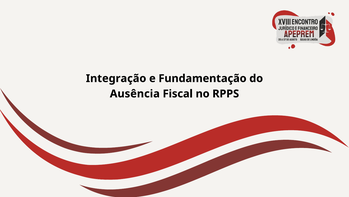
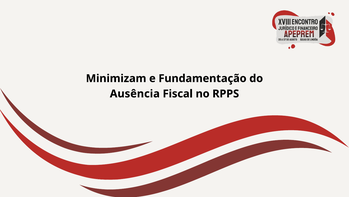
Integração: Integração -> Minimizam
